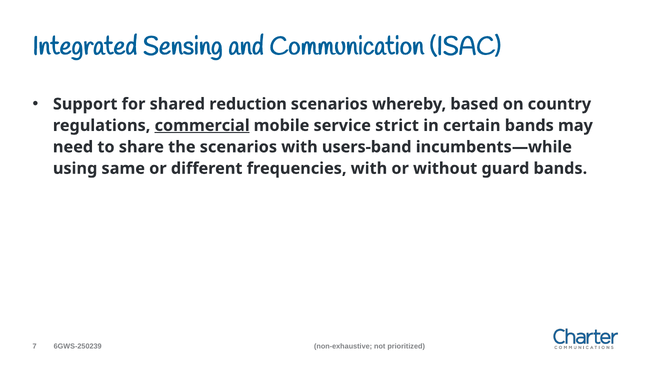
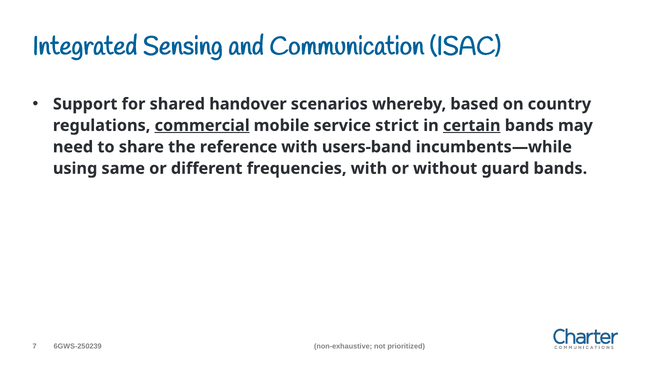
reduction: reduction -> handover
certain underline: none -> present
the scenarios: scenarios -> reference
